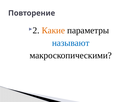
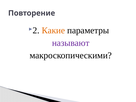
называют colour: blue -> purple
